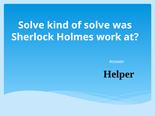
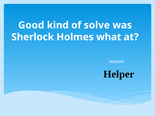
Solve at (31, 25): Solve -> Good
work: work -> what
